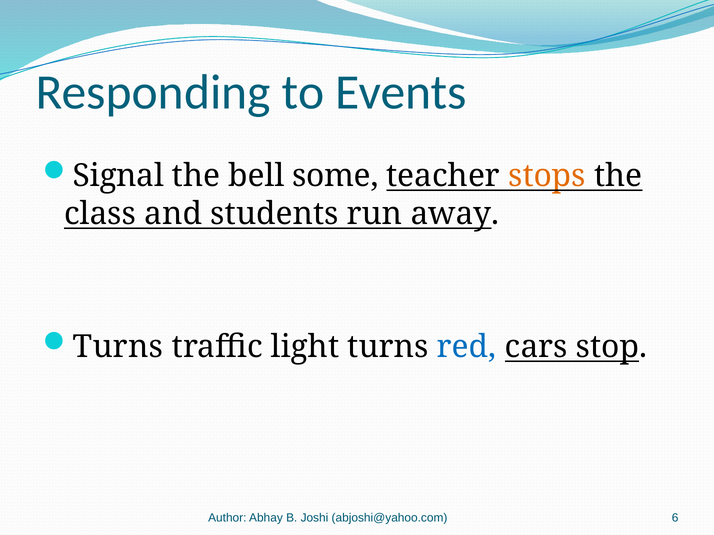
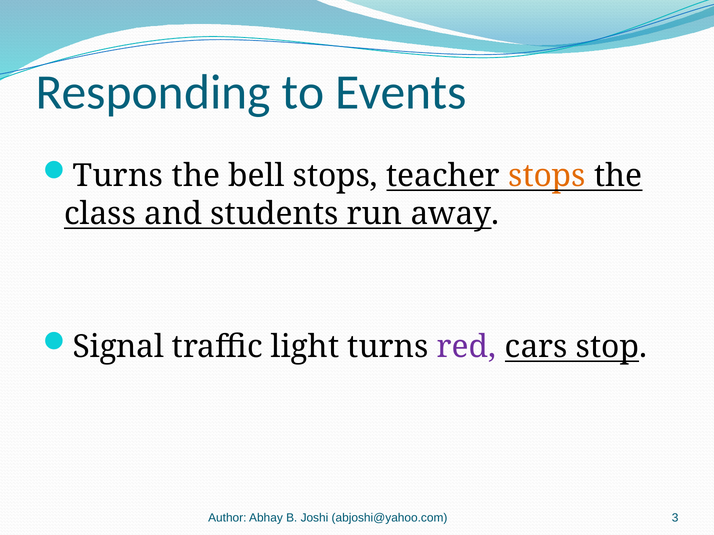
Signal at (118, 176): Signal -> Turns
bell some: some -> stops
Turns at (118, 347): Turns -> Signal
red colour: blue -> purple
6: 6 -> 3
